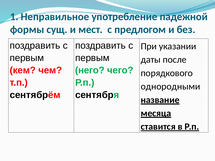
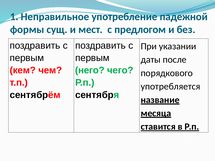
однородными: однородными -> употребляется
